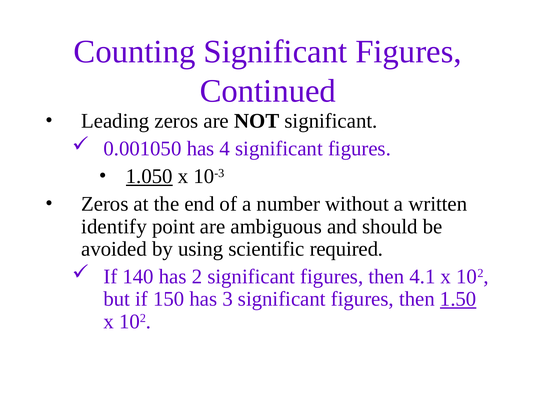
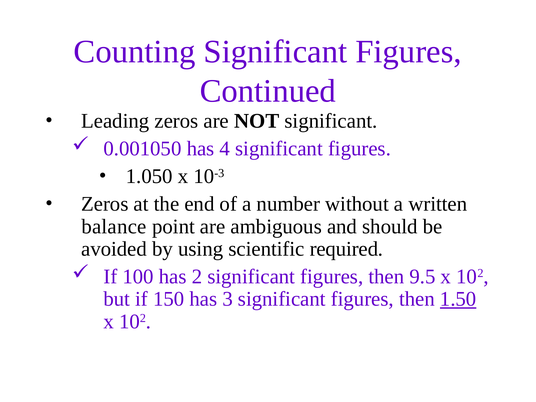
1.050 underline: present -> none
identify: identify -> balance
140: 140 -> 100
4.1: 4.1 -> 9.5
